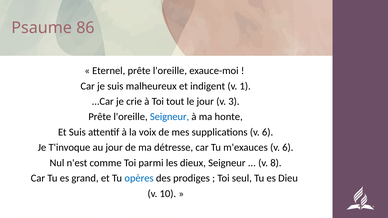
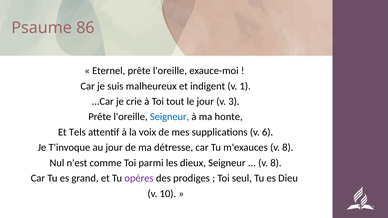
Et Suis: Suis -> Tels
m'exauces v 6: 6 -> 8
opères colour: blue -> purple
